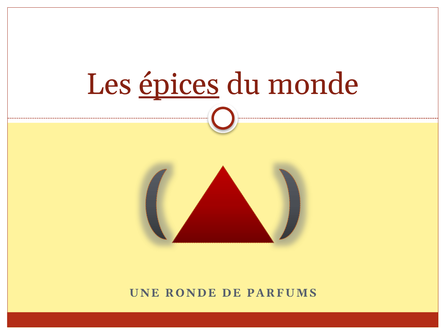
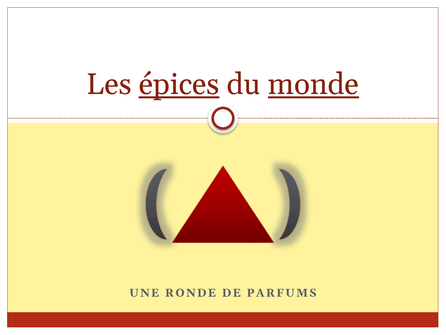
monde underline: none -> present
